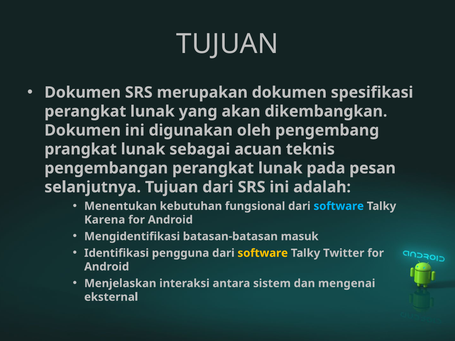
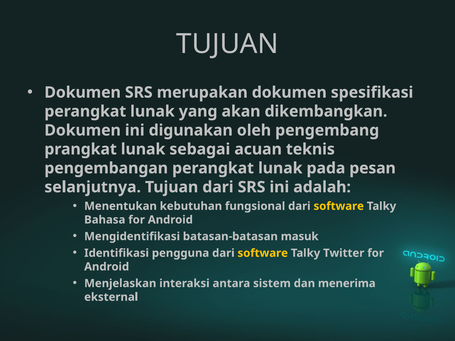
software at (339, 206) colour: light blue -> yellow
Karena: Karena -> Bahasa
mengenai: mengenai -> menerima
